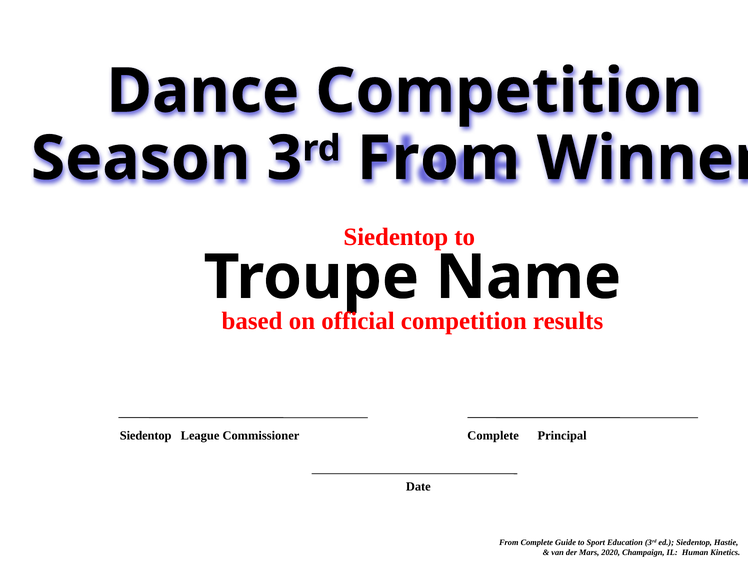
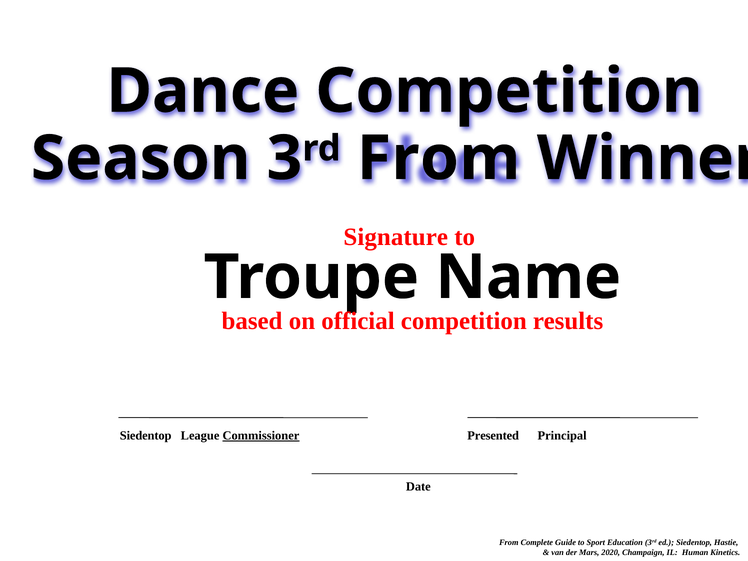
Siedentop at (396, 237): Siedentop -> Signature
Commissioner underline: none -> present
Complete at (493, 436): Complete -> Presented
